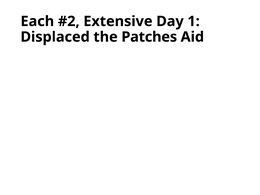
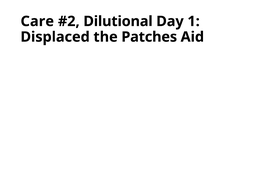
Each: Each -> Care
Extensive: Extensive -> Dilutional
